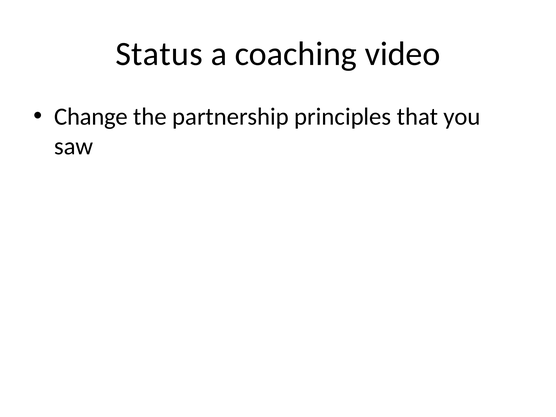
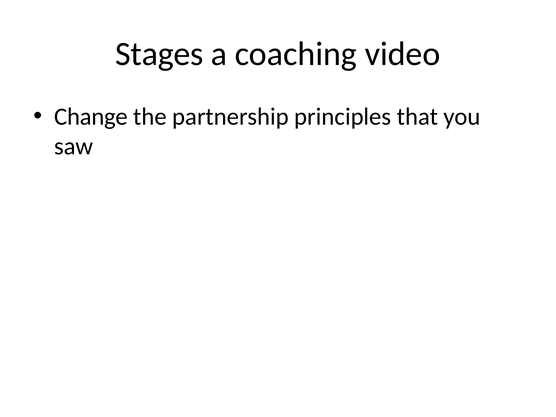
Status: Status -> Stages
